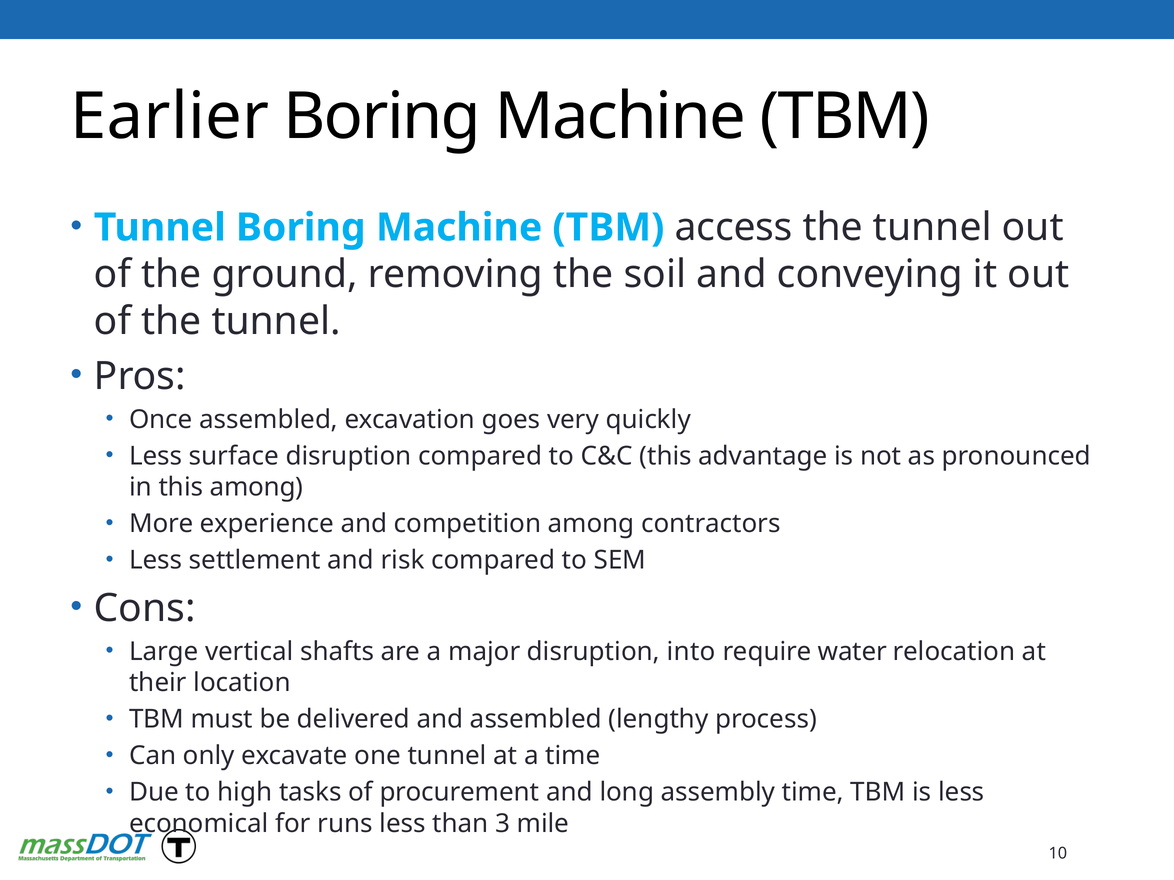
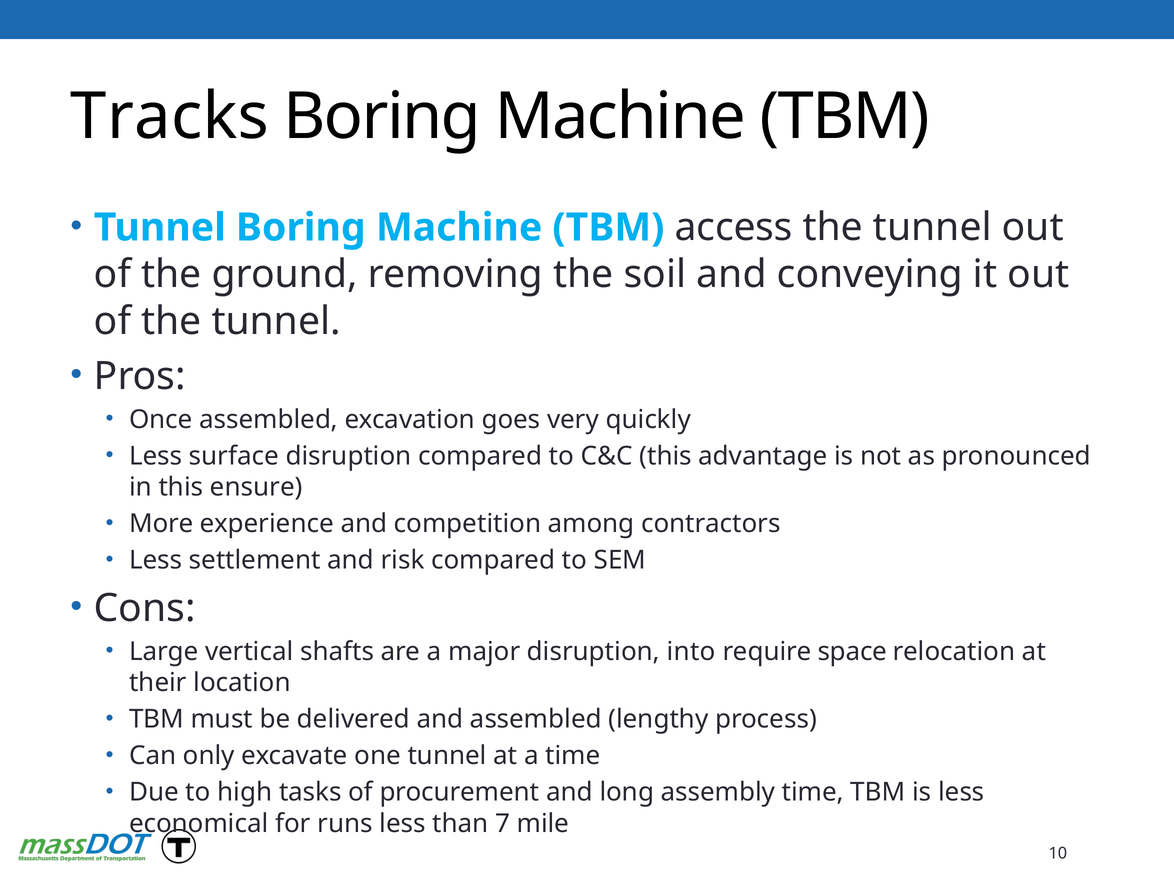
Earlier: Earlier -> Tracks
this among: among -> ensure
water: water -> space
3: 3 -> 7
